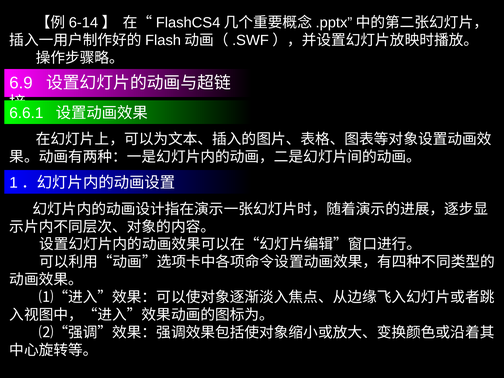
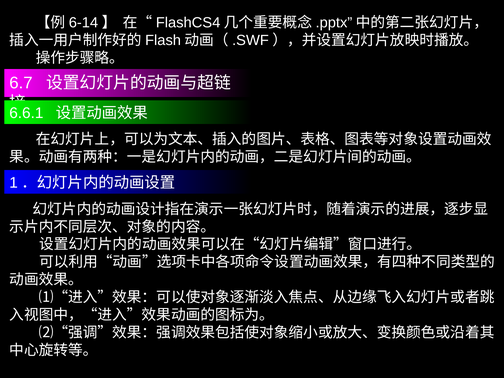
6.9: 6.9 -> 6.7
